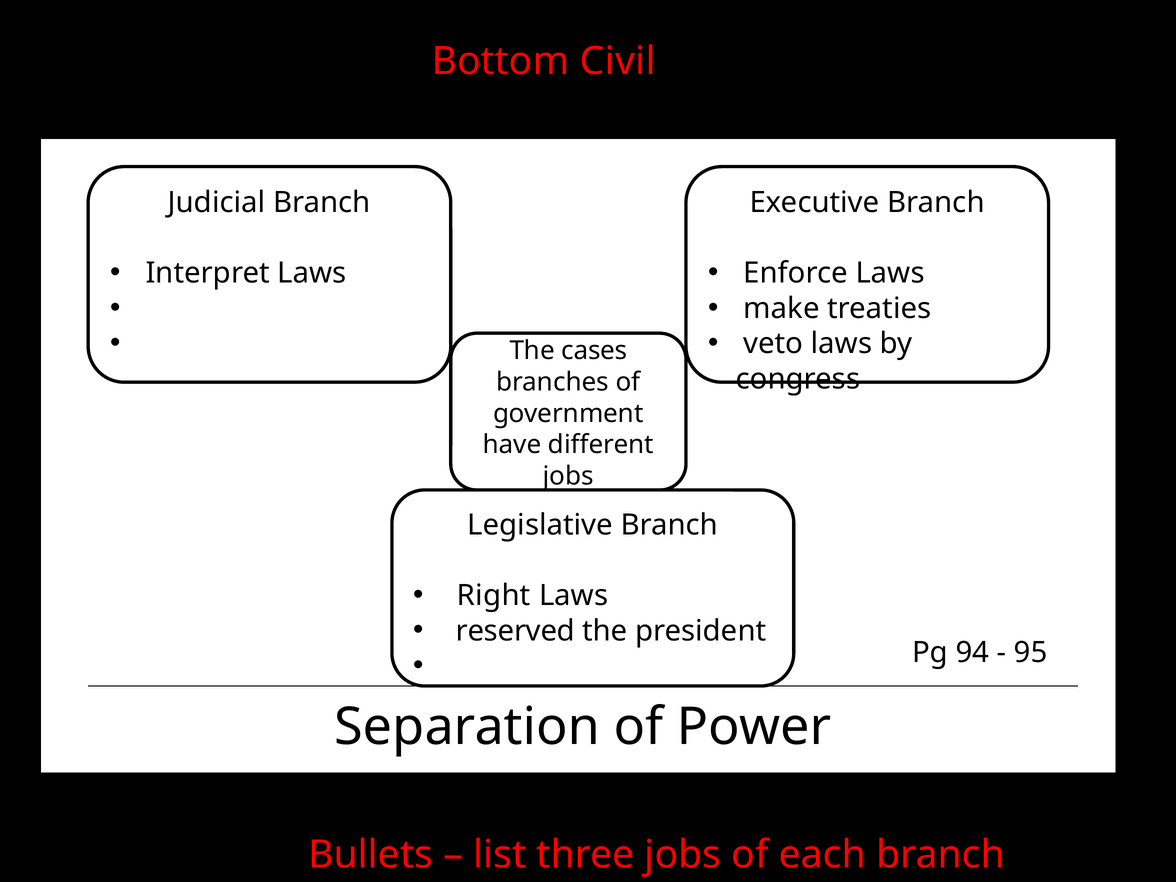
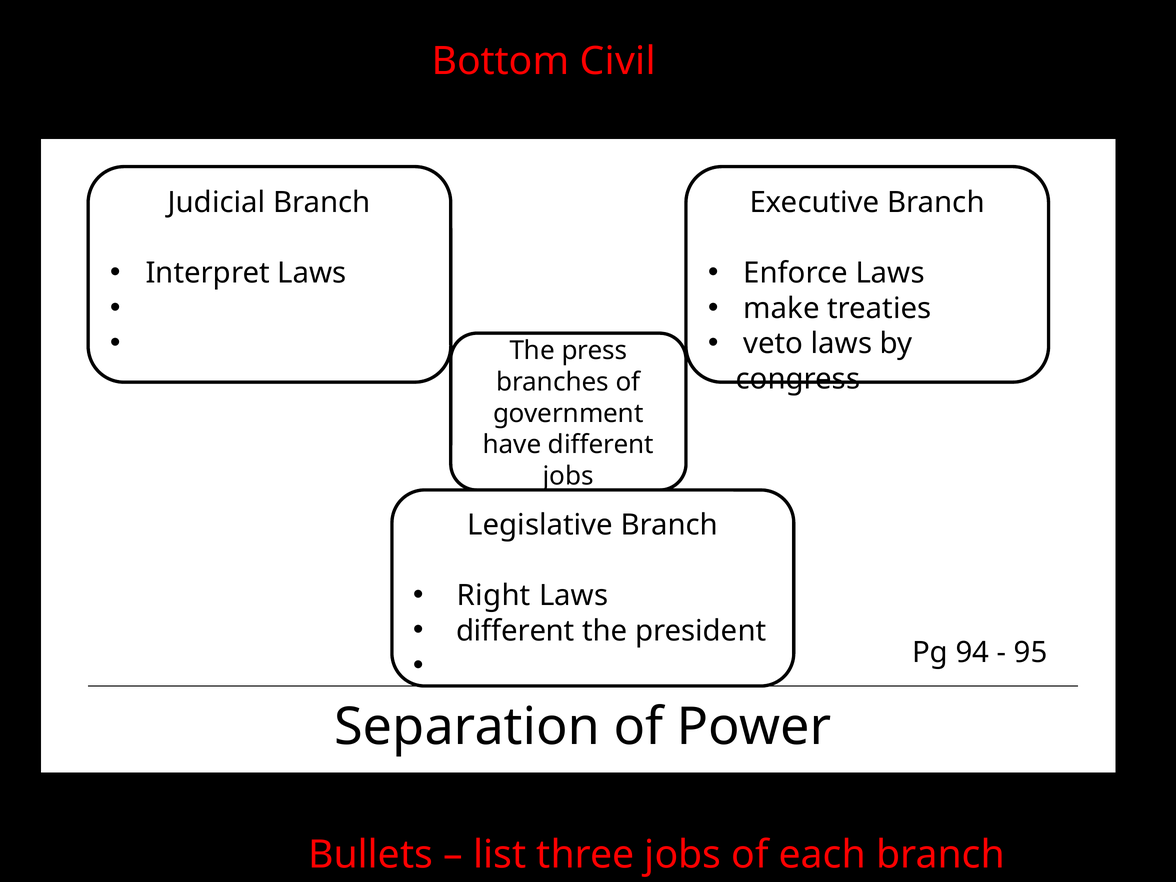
cases: cases -> press
reserved at (515, 631): reserved -> different
